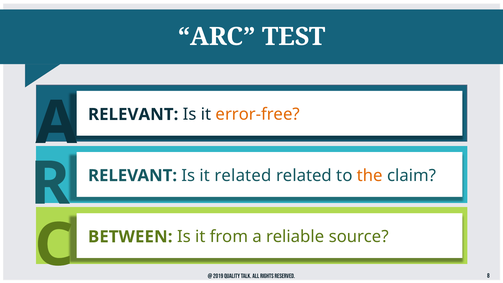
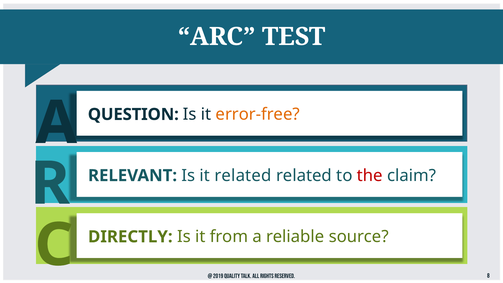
RELEVANT at (133, 114): RELEVANT -> QUESTION
the colour: orange -> red
BETWEEN: BETWEEN -> DIRECTLY
